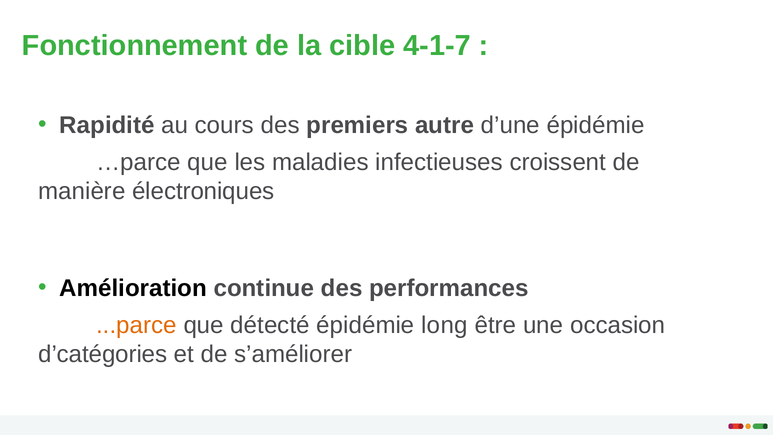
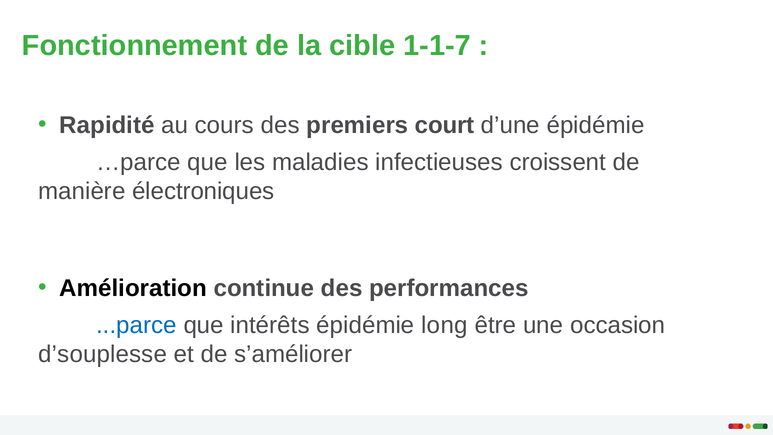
4-1-7: 4-1-7 -> 1-1-7
autre: autre -> court
...parce colour: orange -> blue
détecté: détecté -> intérêts
d’catégories: d’catégories -> d’souplesse
